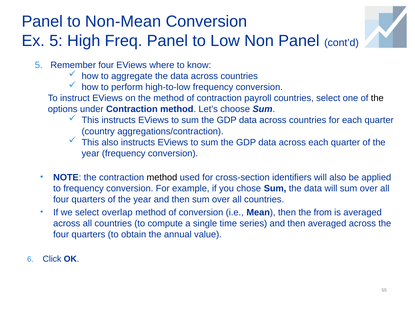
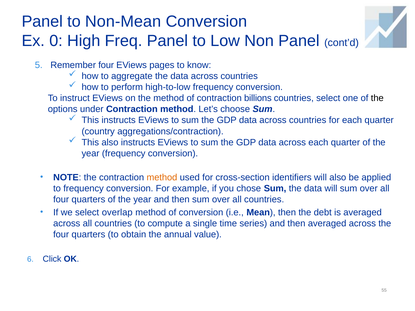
Ex 5: 5 -> 0
where: where -> pages
payroll: payroll -> billions
method at (162, 178) colour: black -> orange
from: from -> debt
